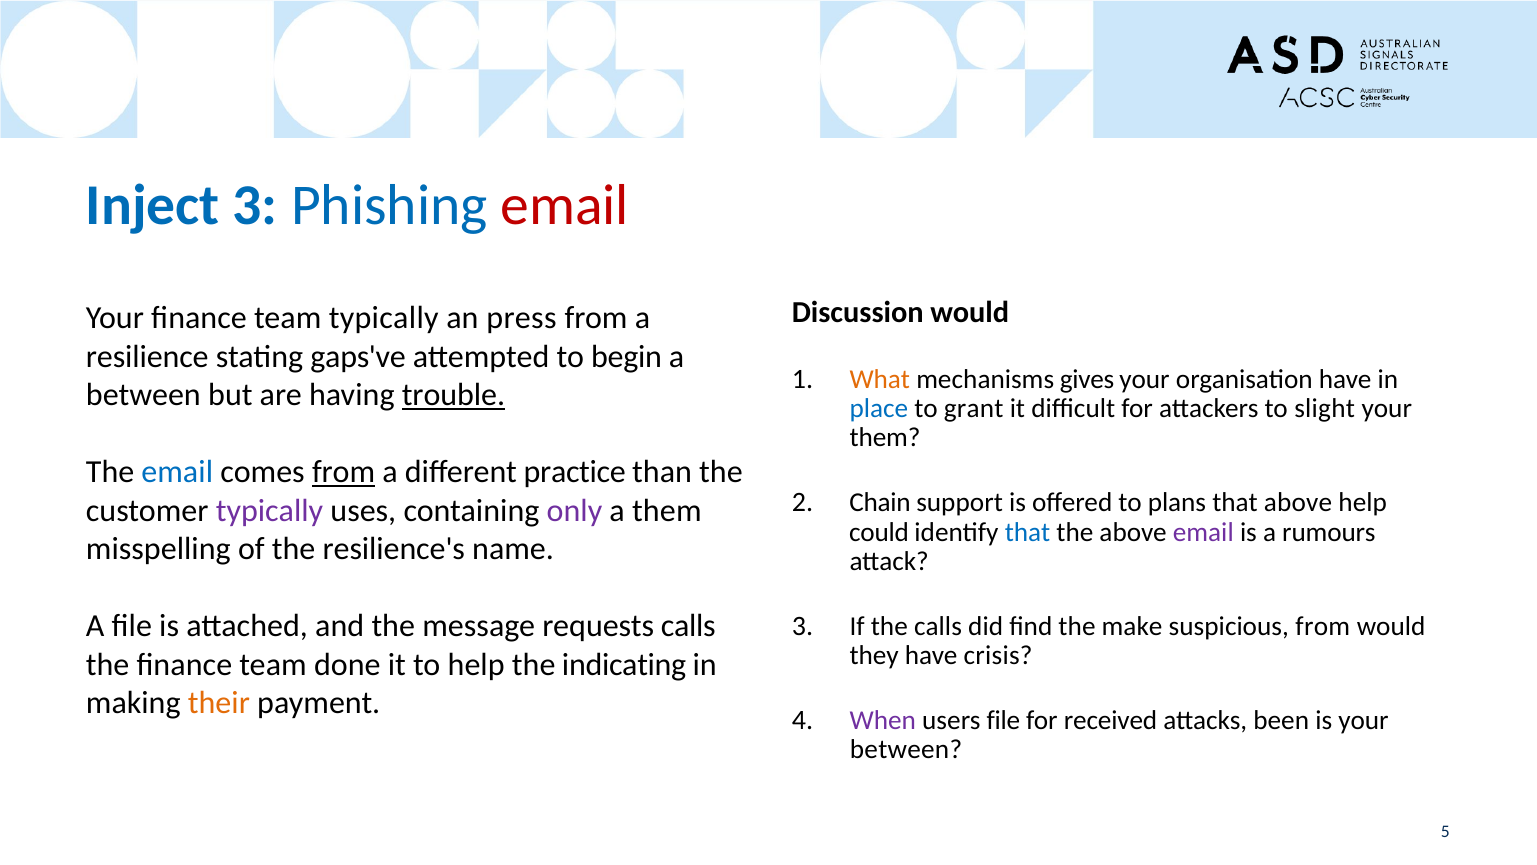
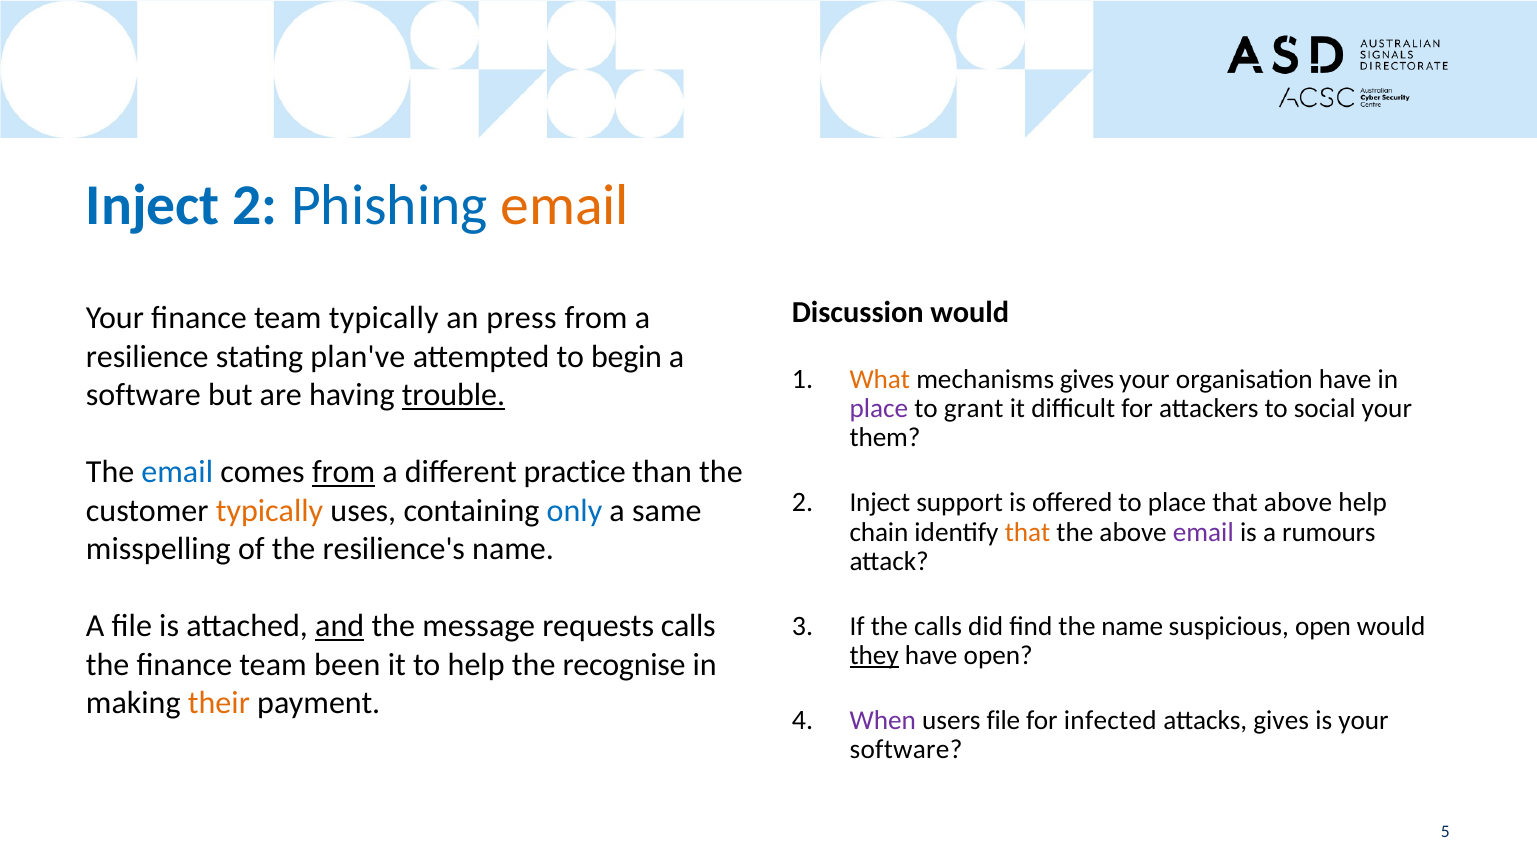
Inject 3: 3 -> 2
email at (565, 205) colour: red -> orange
gaps've: gaps've -> plan've
between at (143, 395): between -> software
place at (879, 408) colour: blue -> purple
slight: slight -> social
Chain at (880, 502): Chain -> Inject
to plans: plans -> place
typically at (270, 510) colour: purple -> orange
only colour: purple -> blue
a them: them -> same
could: could -> chain
that at (1028, 532) colour: blue -> orange
and underline: none -> present
the make: make -> name
suspicious from: from -> open
they underline: none -> present
have crisis: crisis -> open
done: done -> been
indicating: indicating -> recognise
received: received -> infected
attacks been: been -> gives
between at (906, 749): between -> software
